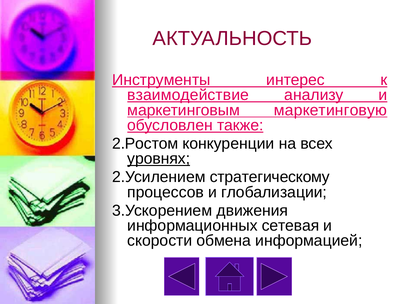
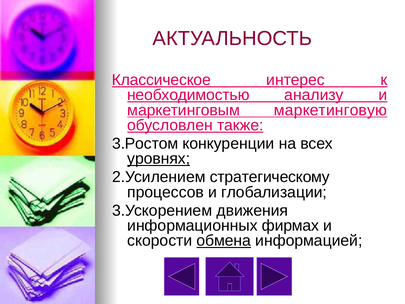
Инструменты: Инструменты -> Классическое
взаимодействие: взаимодействие -> необходимостью
2.Ростом: 2.Ростом -> 3.Ростом
сетевая: сетевая -> фирмах
обмена underline: none -> present
